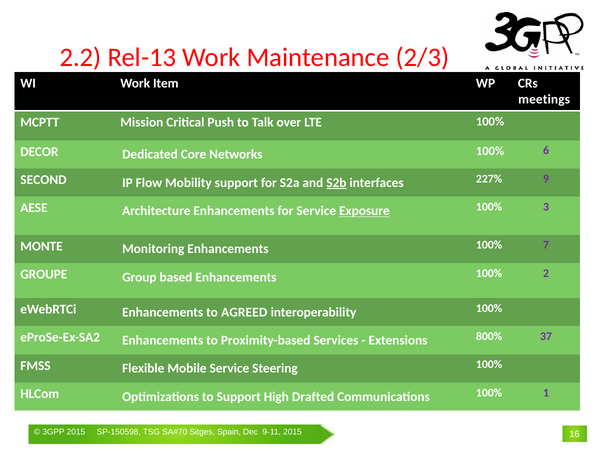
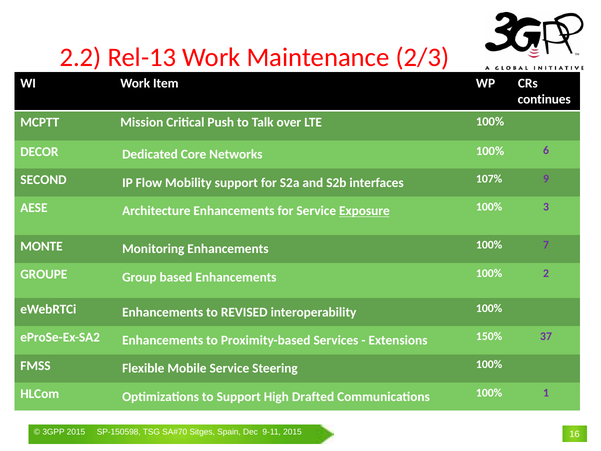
meetings: meetings -> continues
S2b underline: present -> none
227%: 227% -> 107%
AGREED: AGREED -> REVISED
800%: 800% -> 150%
